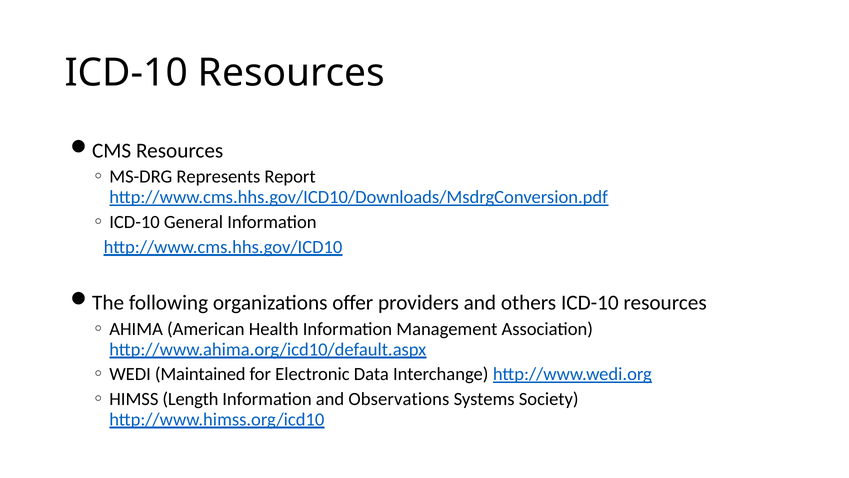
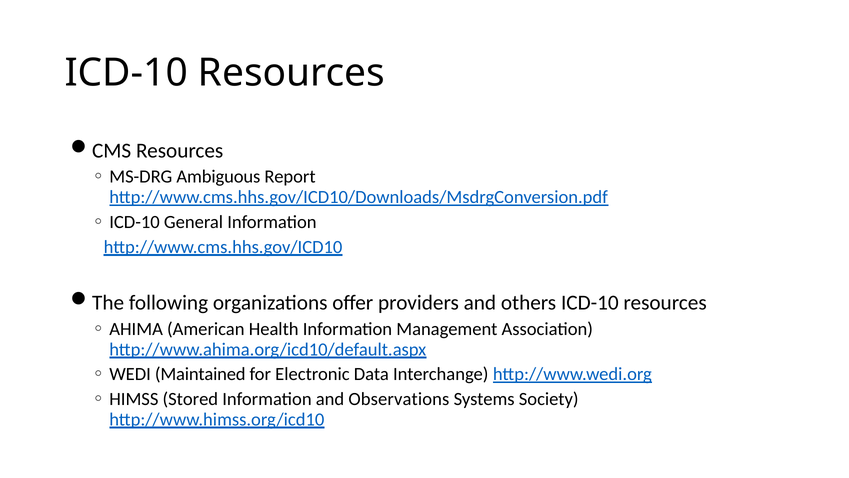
Represents: Represents -> Ambiguous
Length: Length -> Stored
